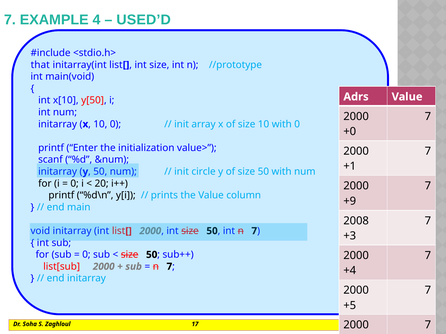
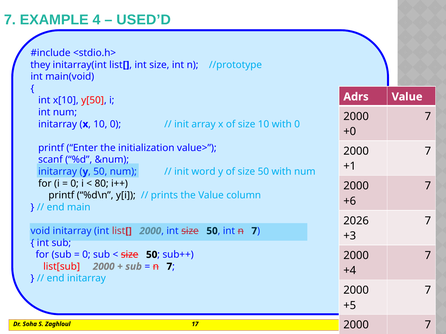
that: that -> they
circle: circle -> word
20: 20 -> 80
+9 at (350, 201): +9 -> +6
2008: 2008 -> 2026
